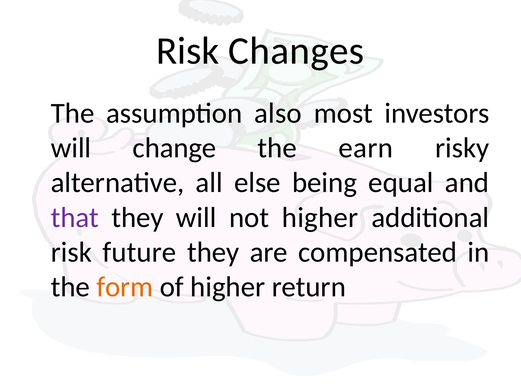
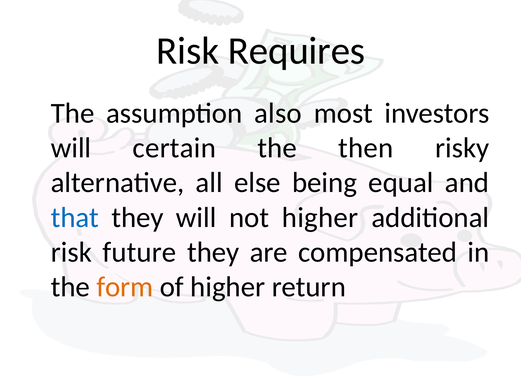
Changes: Changes -> Requires
change: change -> certain
earn: earn -> then
that colour: purple -> blue
